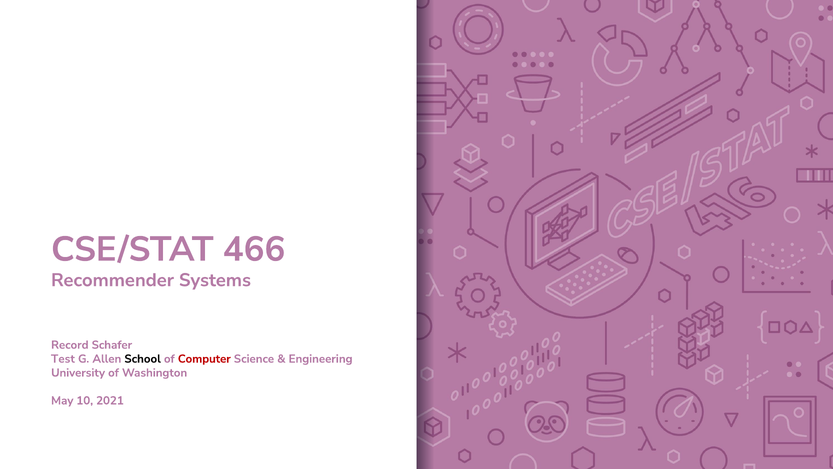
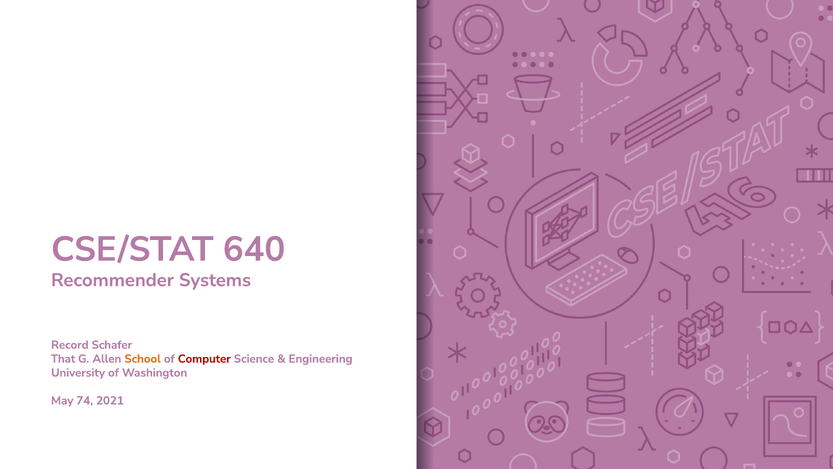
466: 466 -> 640
Test: Test -> That
School colour: black -> orange
10: 10 -> 74
